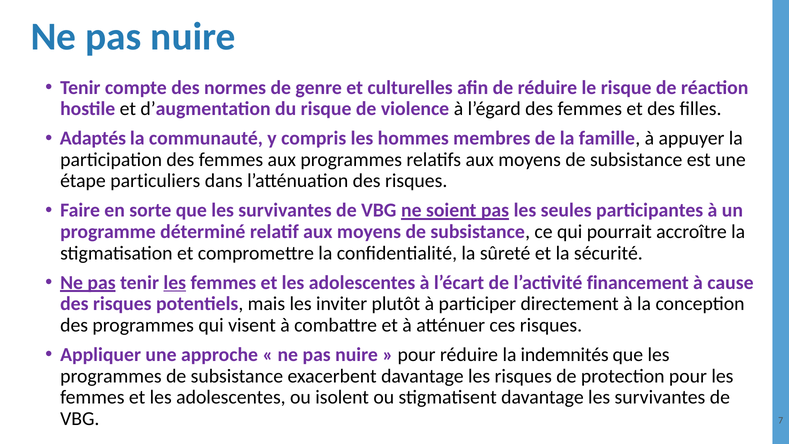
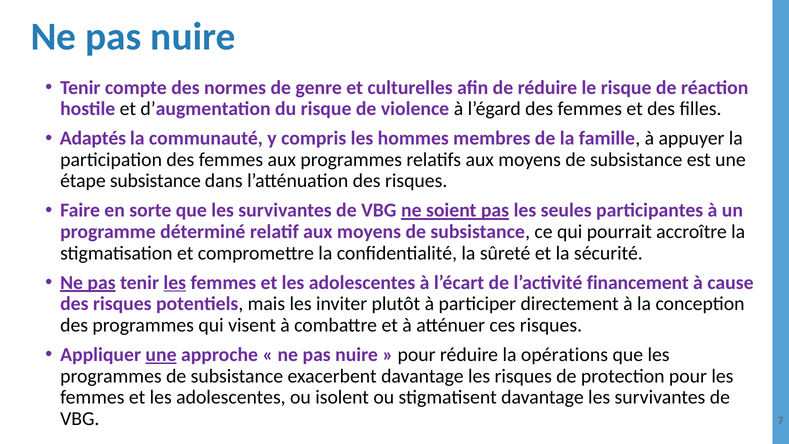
étape particuliers: particuliers -> subsistance
une at (161, 355) underline: none -> present
indemnités: indemnités -> opérations
